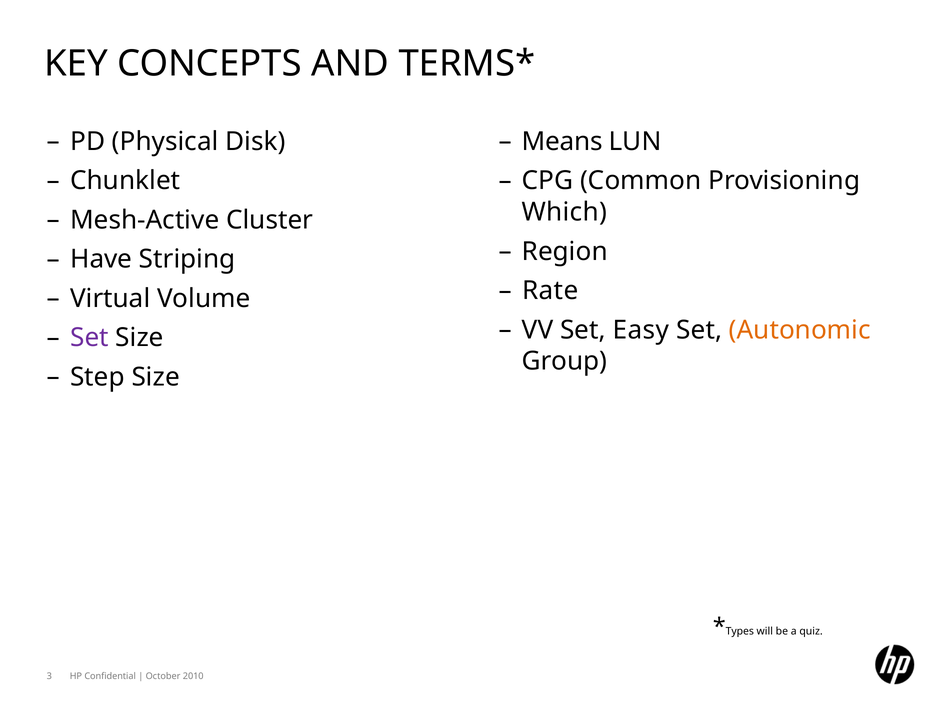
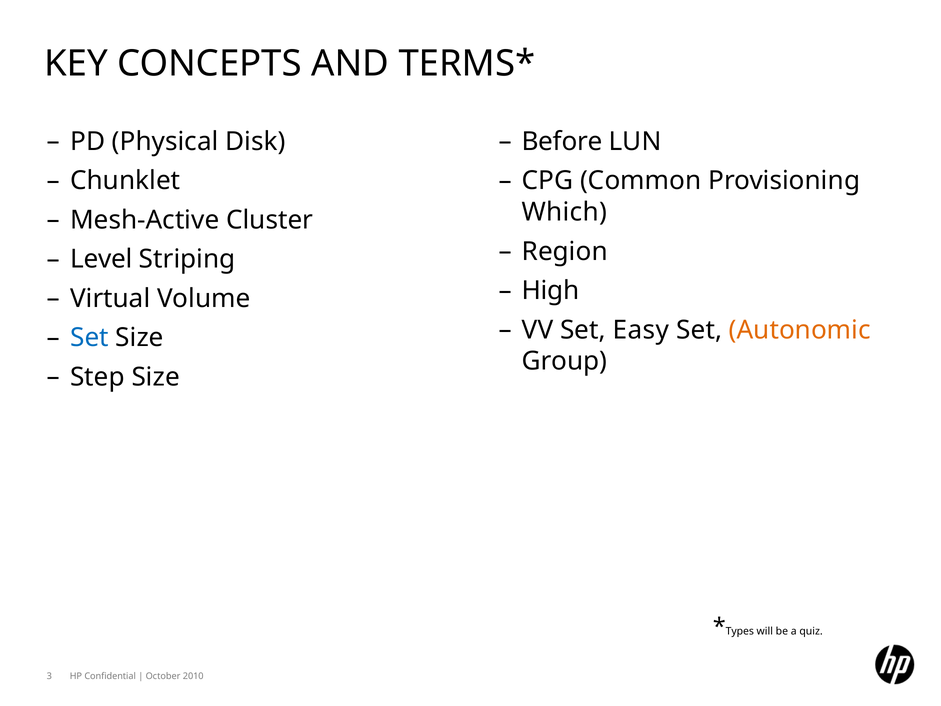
Means: Means -> Before
Have: Have -> Level
Rate: Rate -> High
Set at (89, 338) colour: purple -> blue
